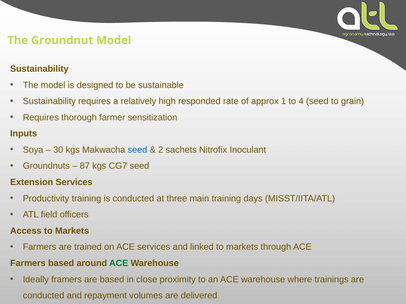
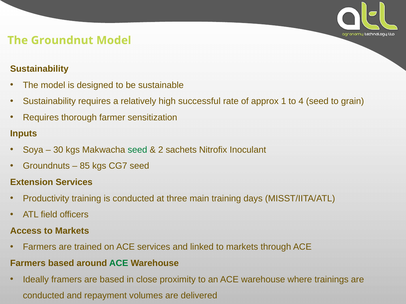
responded: responded -> successful
seed at (137, 150) colour: blue -> green
87: 87 -> 85
